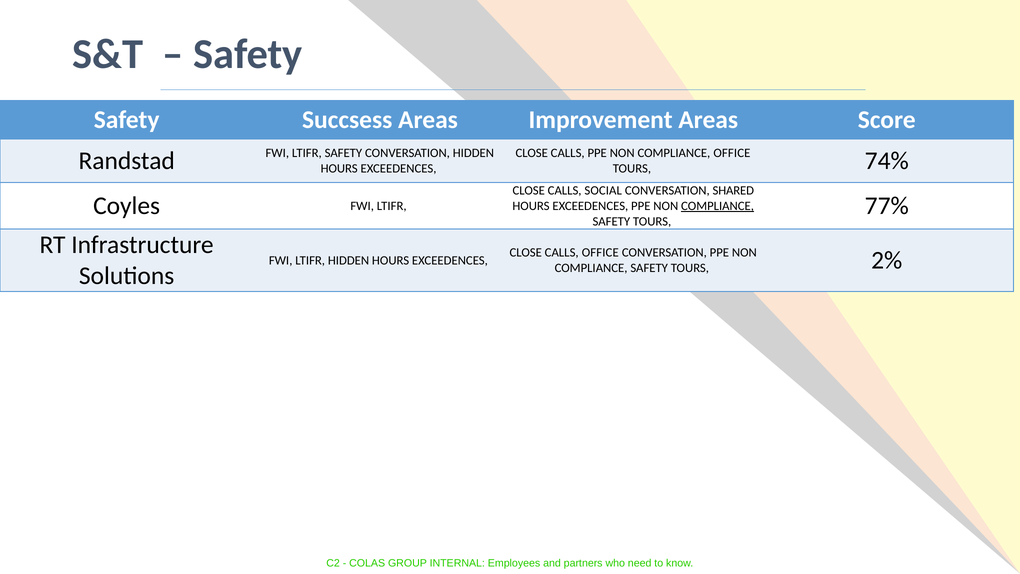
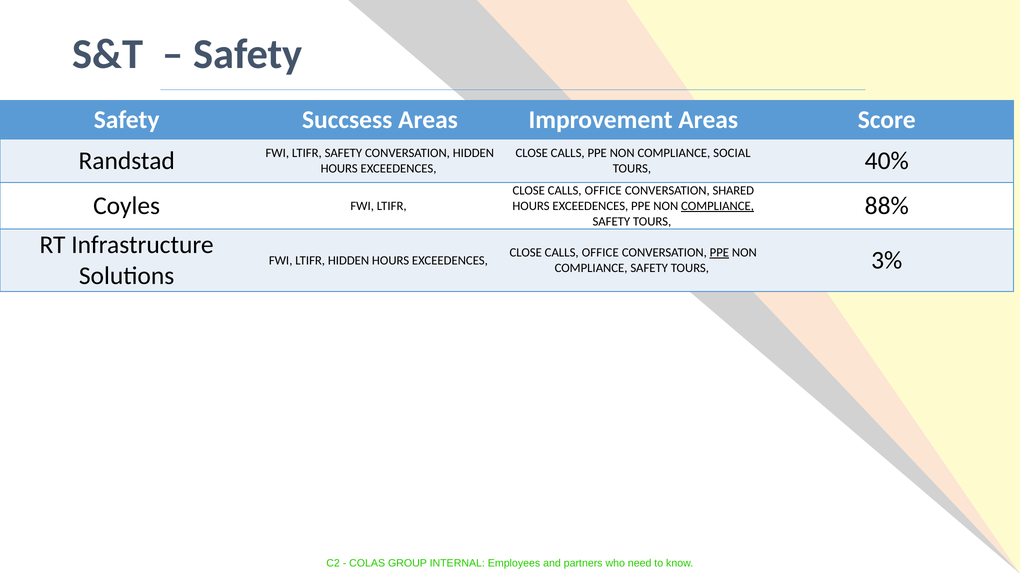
COMPLIANCE OFFICE: OFFICE -> SOCIAL
74%: 74% -> 40%
SOCIAL at (603, 190): SOCIAL -> OFFICE
77%: 77% -> 88%
PPE at (719, 252) underline: none -> present
2%: 2% -> 3%
